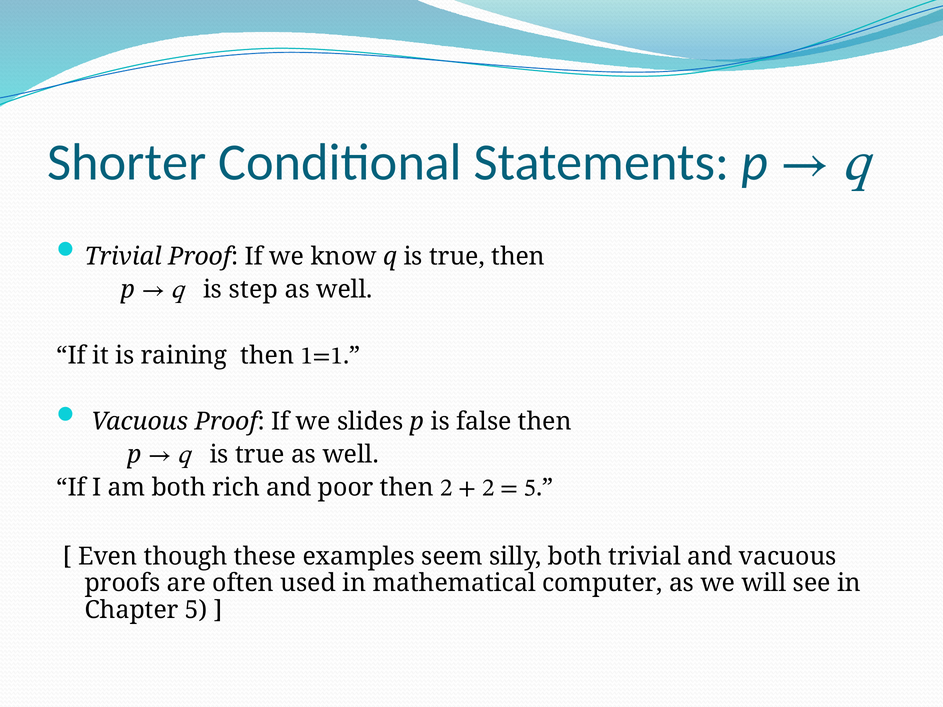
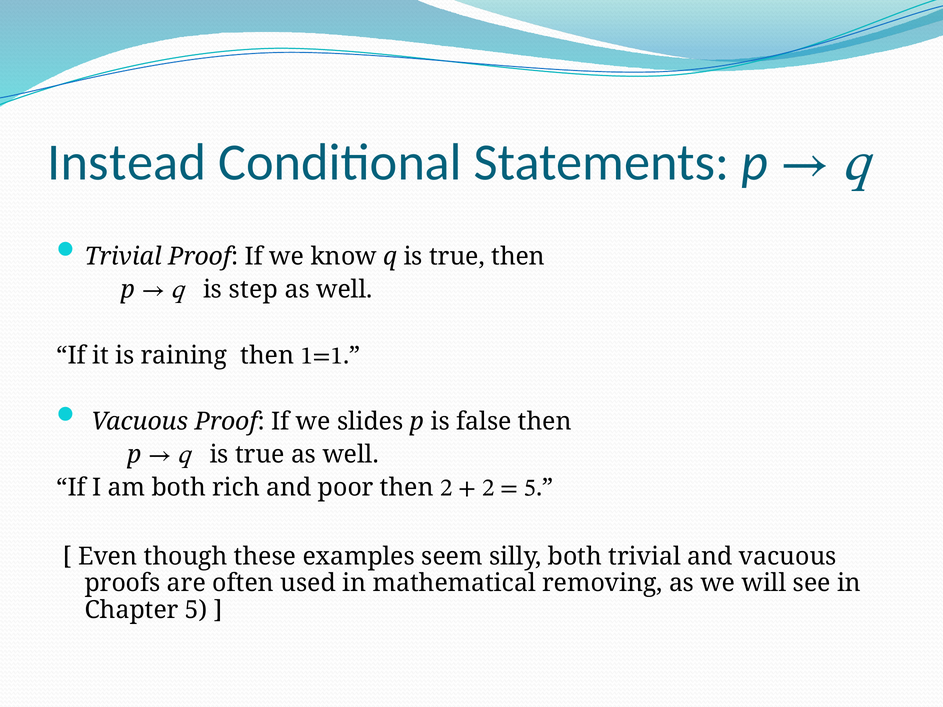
Shorter: Shorter -> Instead
computer: computer -> removing
